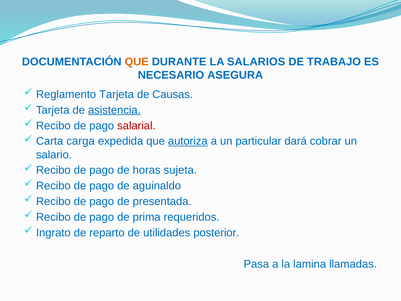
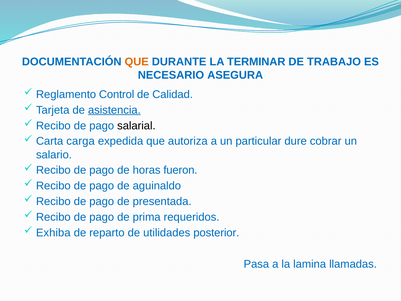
SALARIOS: SALARIOS -> TERMINAR
Reglamento Tarjeta: Tarjeta -> Control
Causas: Causas -> Calidad
salarial colour: red -> black
autoriza underline: present -> none
dará: dará -> dure
sujeta: sujeta -> fueron
Ingrato: Ingrato -> Exhiba
